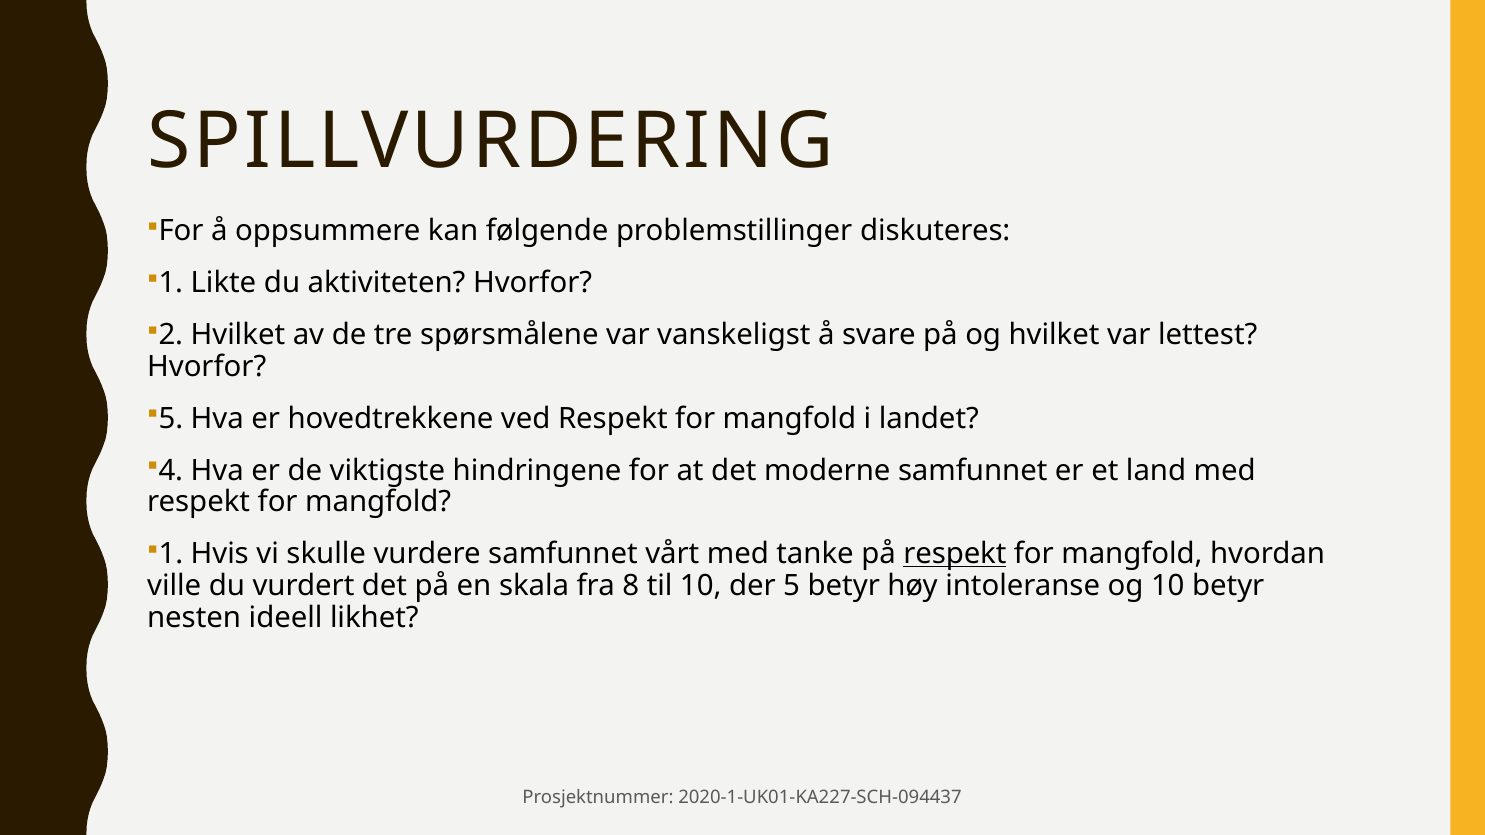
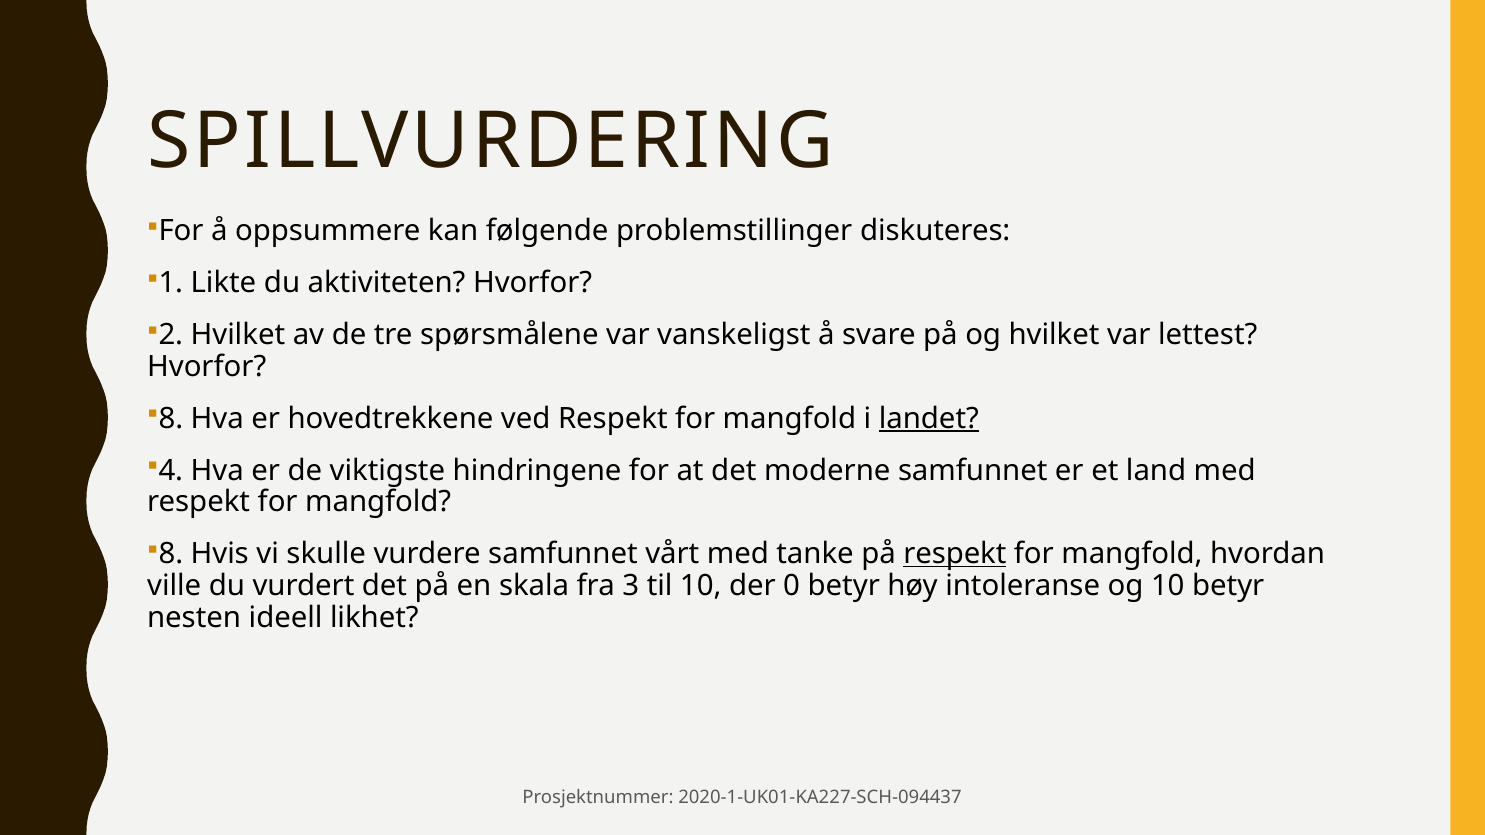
5 at (171, 419): 5 -> 8
landet underline: none -> present
1 at (171, 554): 1 -> 8
8: 8 -> 3
der 5: 5 -> 0
